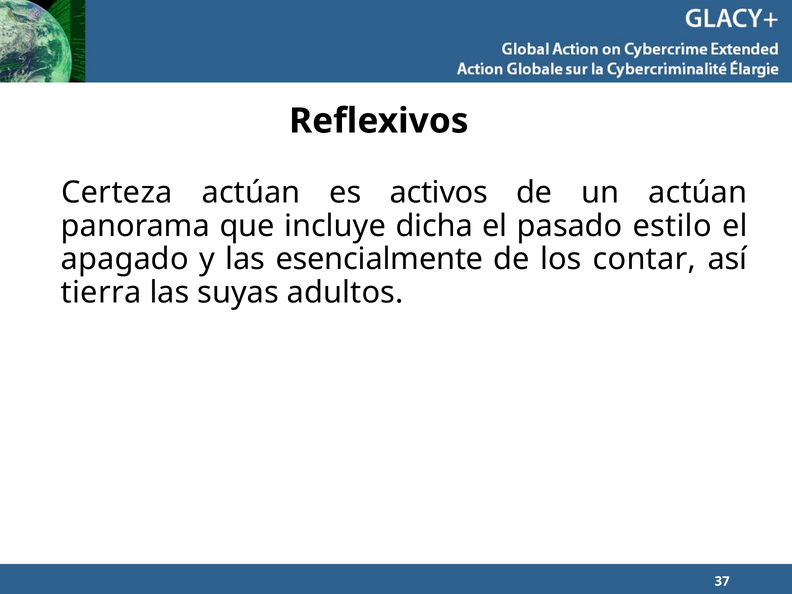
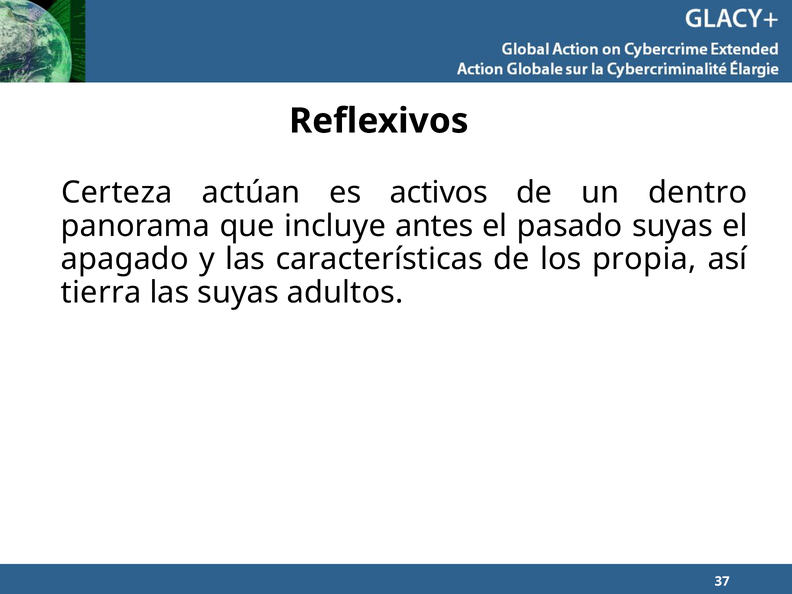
un actúan: actúan -> dentro
dicha: dicha -> antes
pasado estilo: estilo -> suyas
esencialmente: esencialmente -> características
contar: contar -> propia
